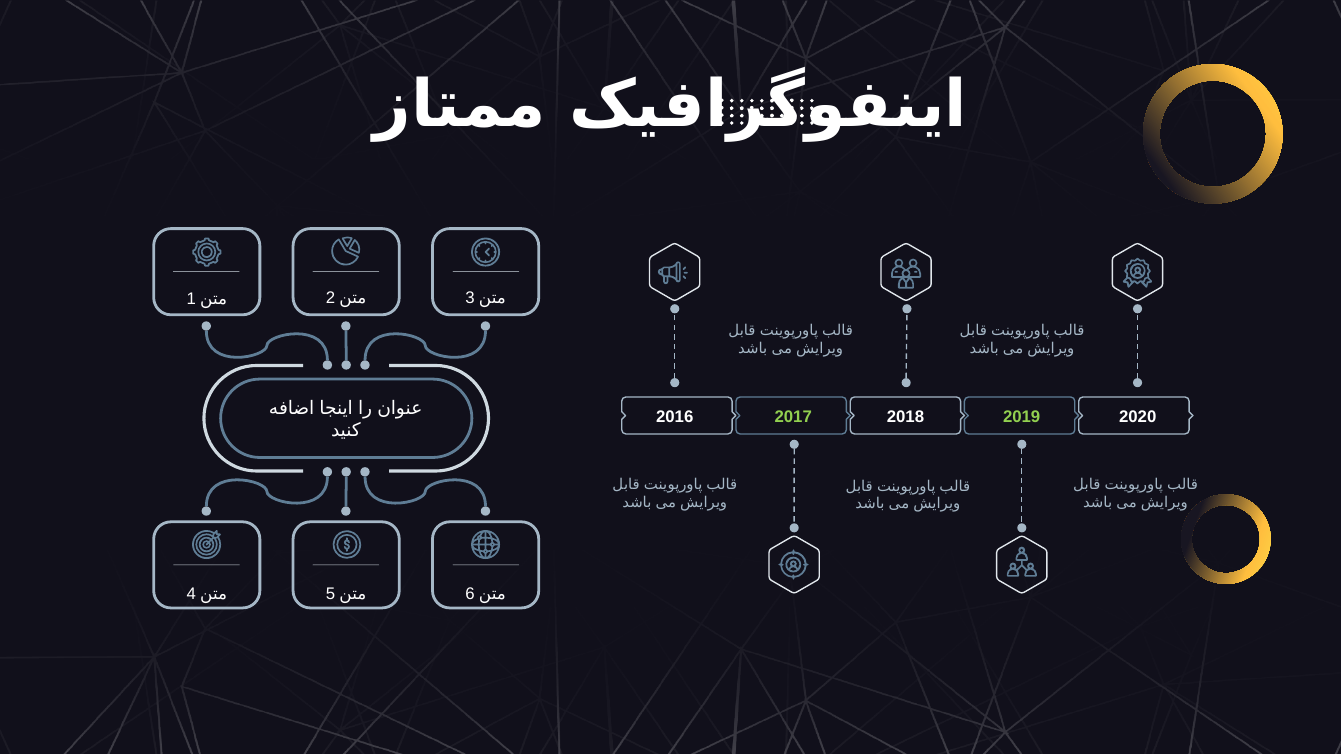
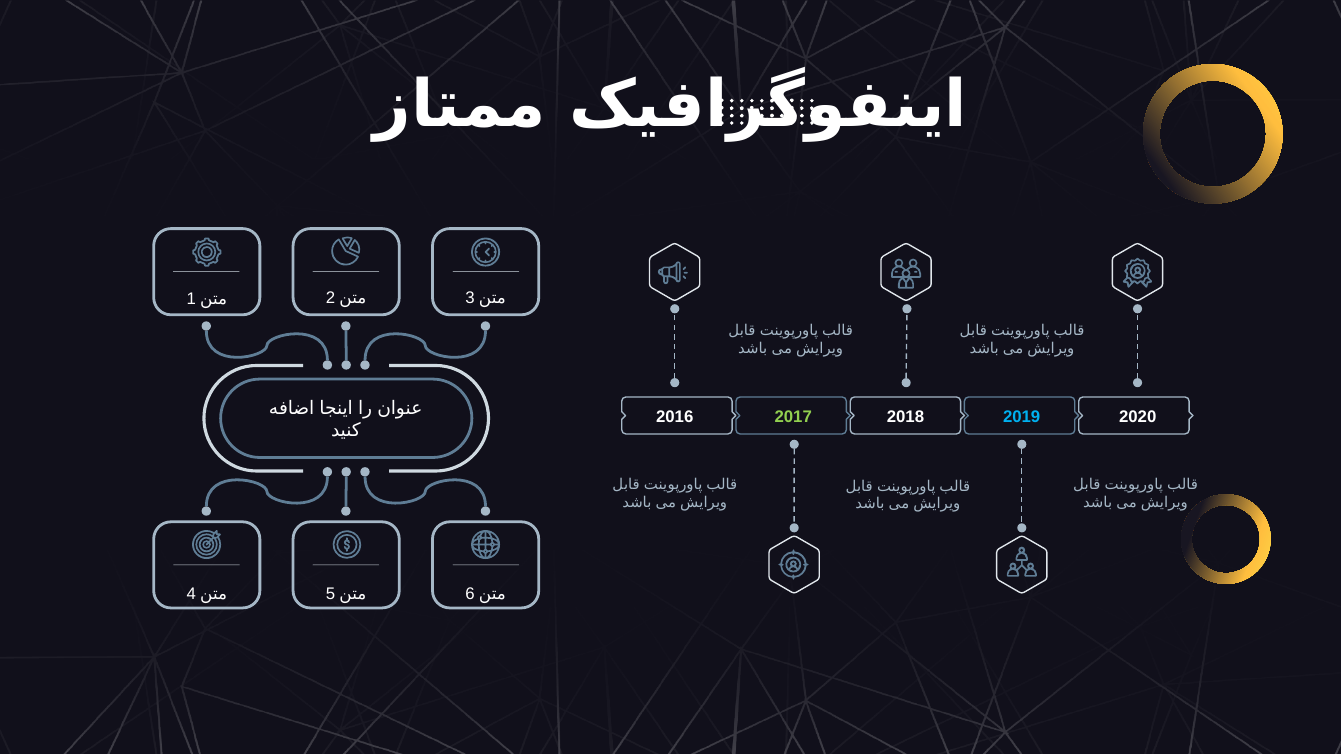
2019 colour: light green -> light blue
